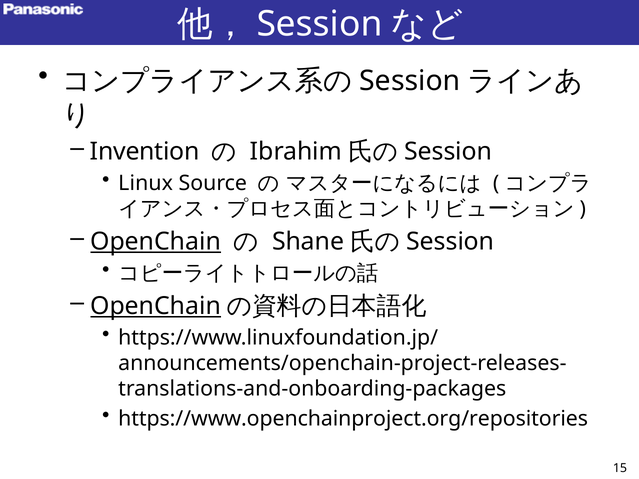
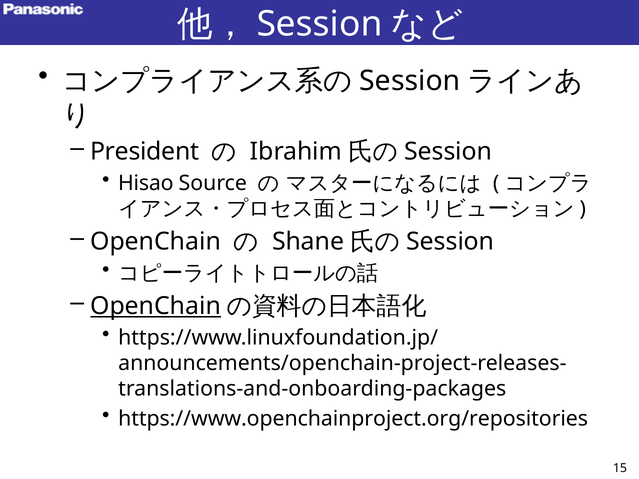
Invention: Invention -> President
Linux: Linux -> Hisao
OpenChain at (156, 242) underline: present -> none
